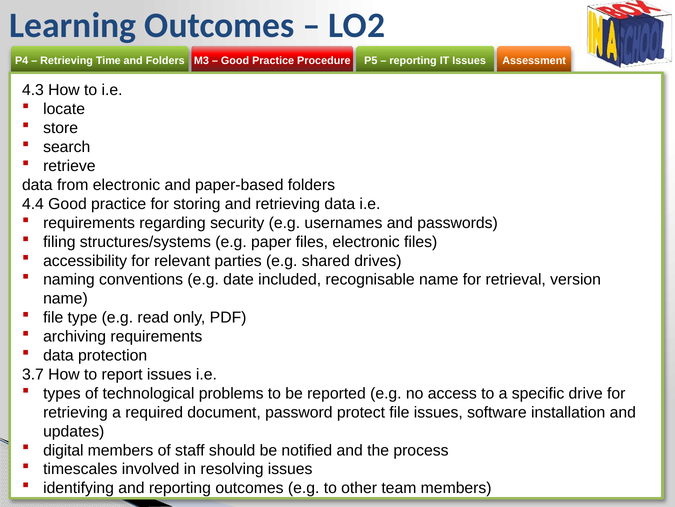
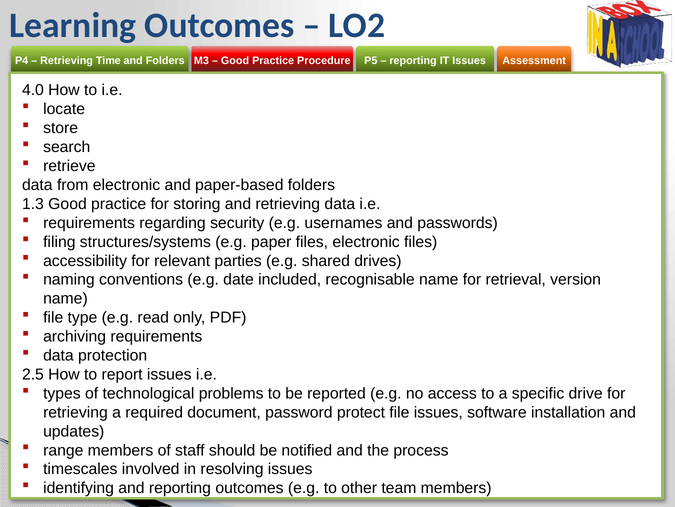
4.3: 4.3 -> 4.0
4.4: 4.4 -> 1.3
3.7: 3.7 -> 2.5
digital: digital -> range
